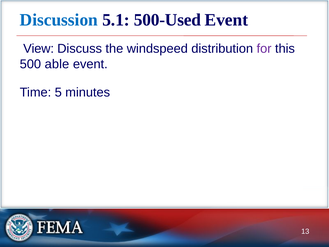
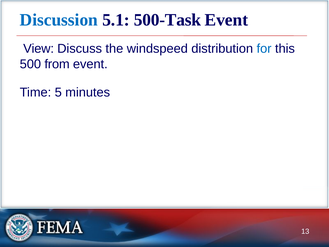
500-Used: 500-Used -> 500-Task
for colour: purple -> blue
able: able -> from
